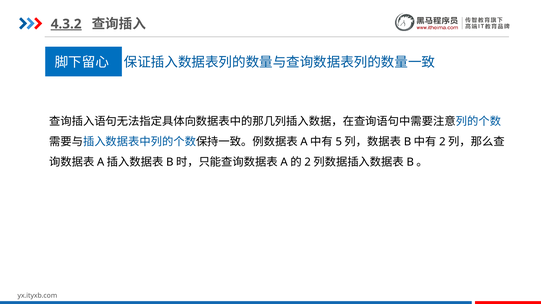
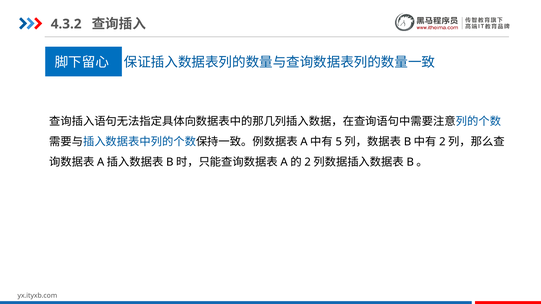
4.3.2 underline: present -> none
